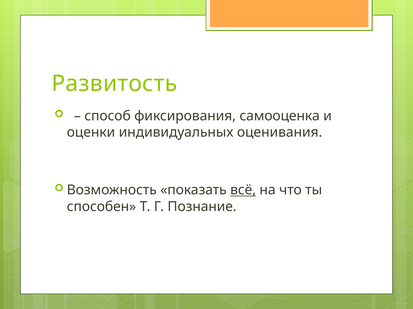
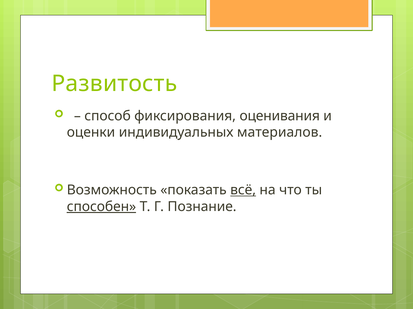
самооценка: самооценка -> оценивания
оценивания: оценивания -> материалов
способен underline: none -> present
